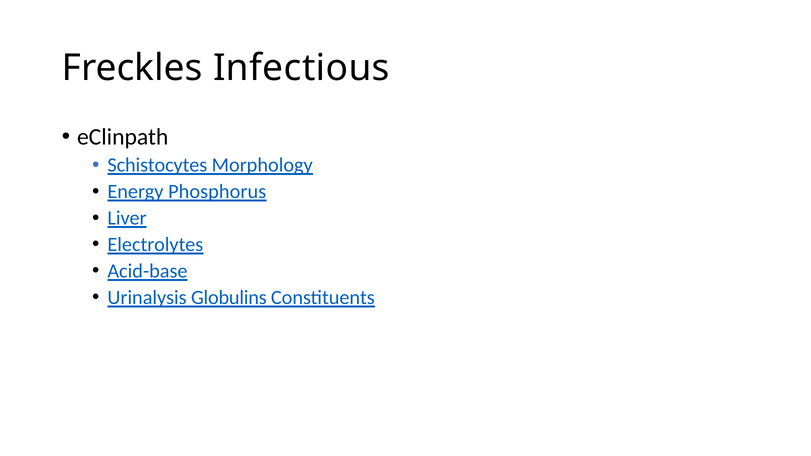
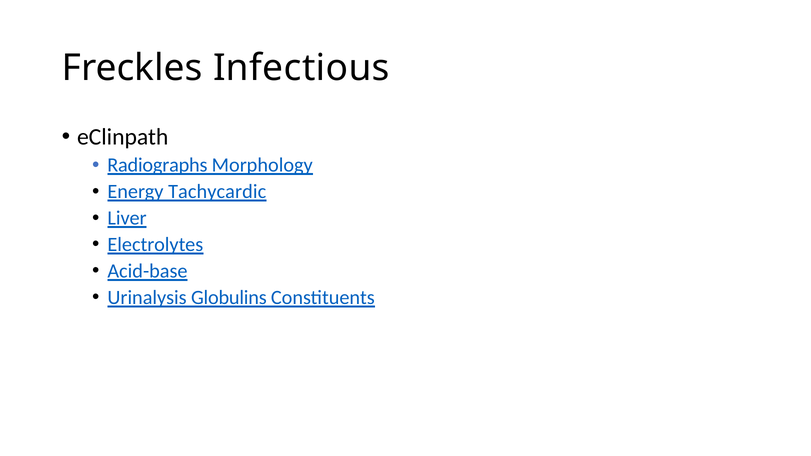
Schistocytes: Schistocytes -> Radiographs
Phosphorus: Phosphorus -> Tachycardic
